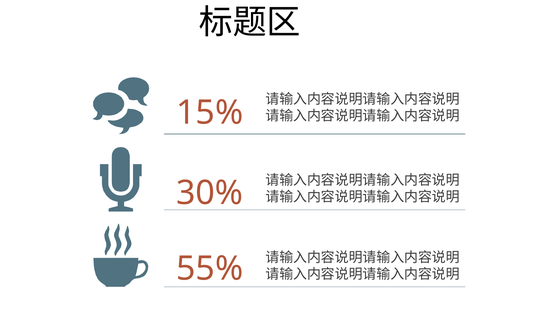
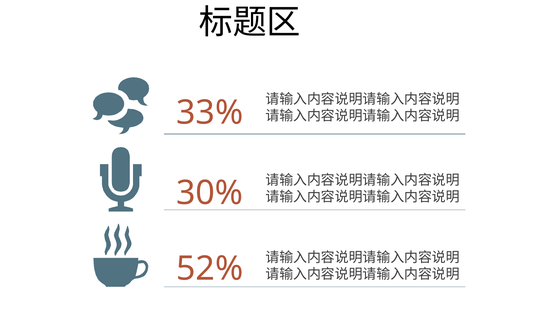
15%: 15% -> 33%
55%: 55% -> 52%
